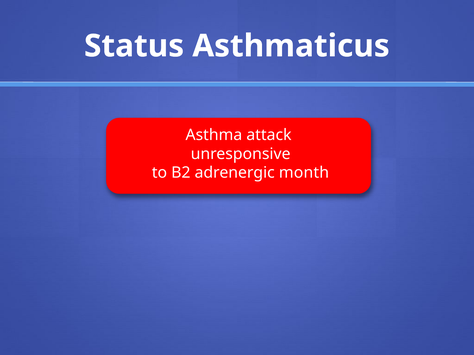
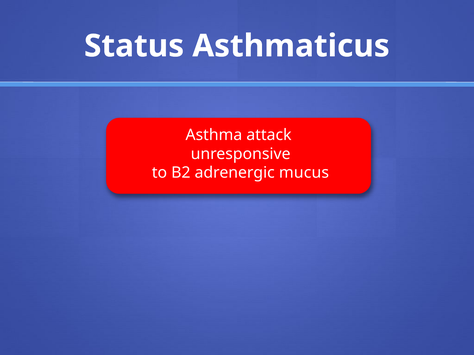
month: month -> mucus
